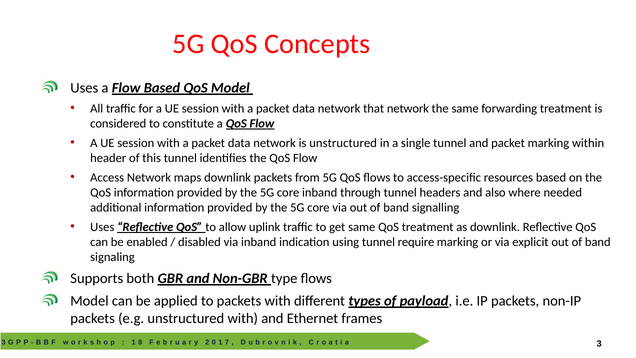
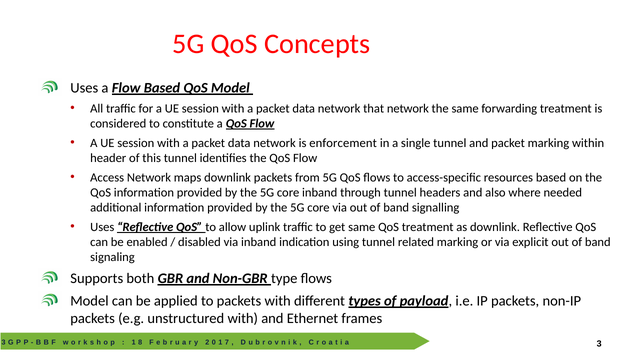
is unstructured: unstructured -> enforcement
require: require -> related
